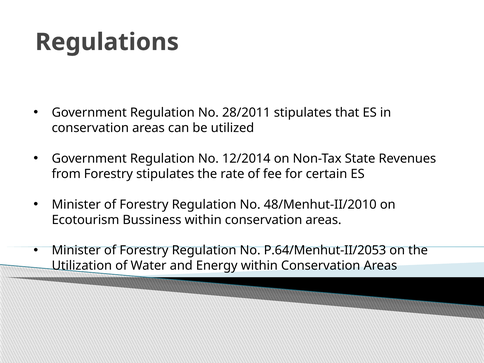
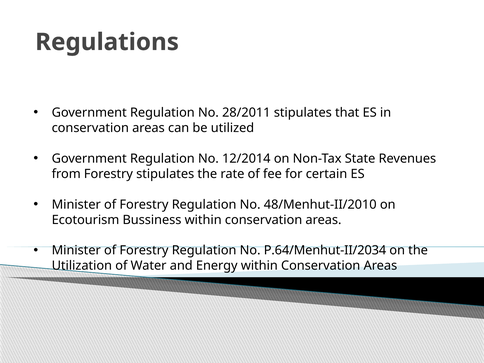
P.64/Menhut-II/2053: P.64/Menhut-II/2053 -> P.64/Menhut-II/2034
